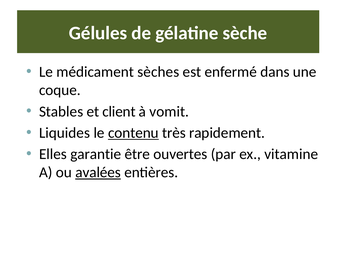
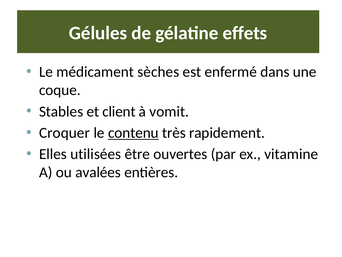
sèche: sèche -> effets
Liquides: Liquides -> Croquer
garantie: garantie -> utilisées
avalées underline: present -> none
